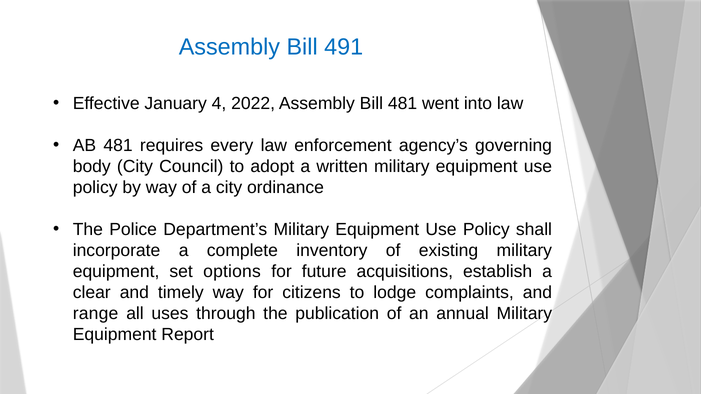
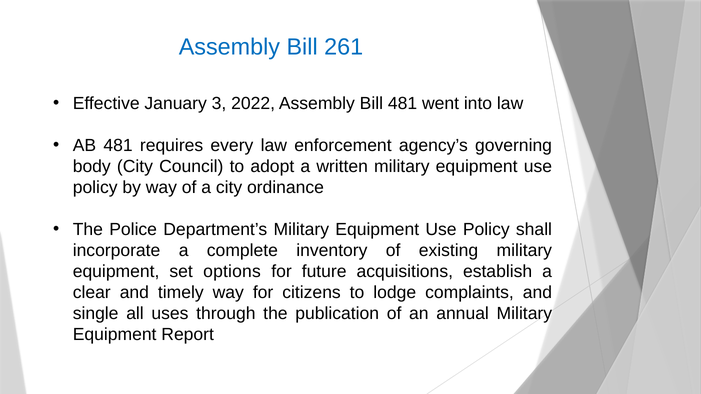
491: 491 -> 261
4: 4 -> 3
range: range -> single
